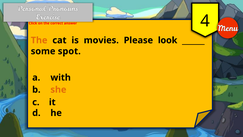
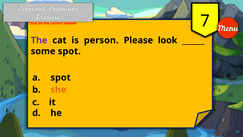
4: 4 -> 7
The at (39, 40) colour: orange -> purple
movies: movies -> person
a with: with -> spot
